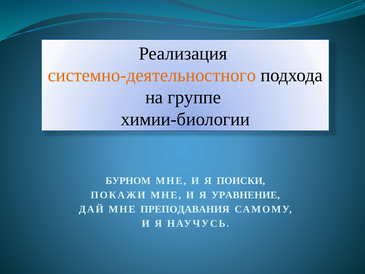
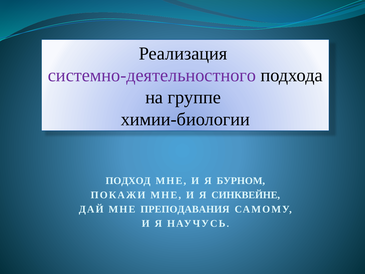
системно-деятельностного colour: orange -> purple
БУРНОМ: БУРНОМ -> ПОДХОД
ПОИСКИ: ПОИСКИ -> БУРНОМ
УРАВНЕНИЕ: УРАВНЕНИЕ -> СИНКВЕЙНЕ
